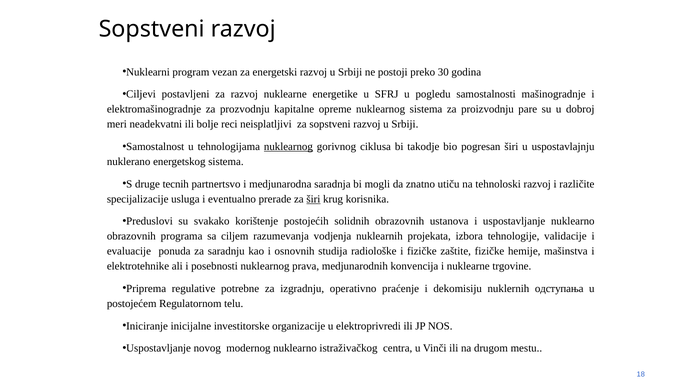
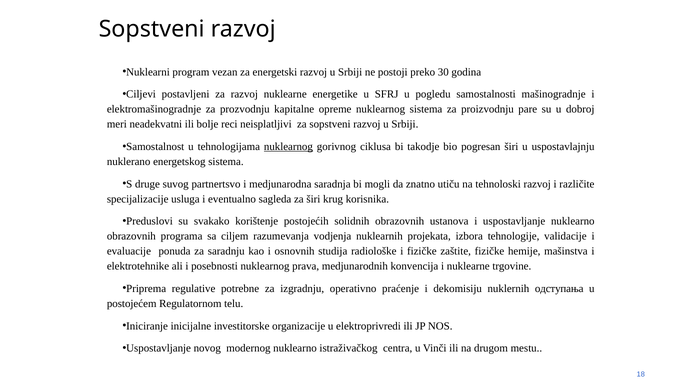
tecnih: tecnih -> suvog
prerade: prerade -> sagleda
širi at (313, 199) underline: present -> none
